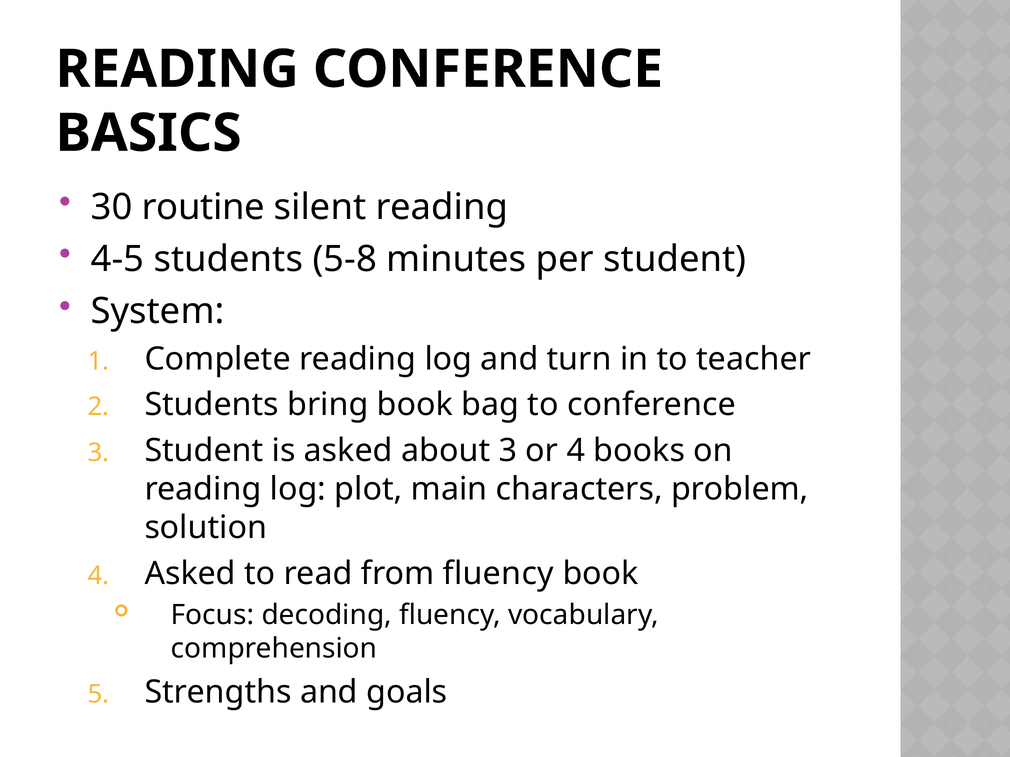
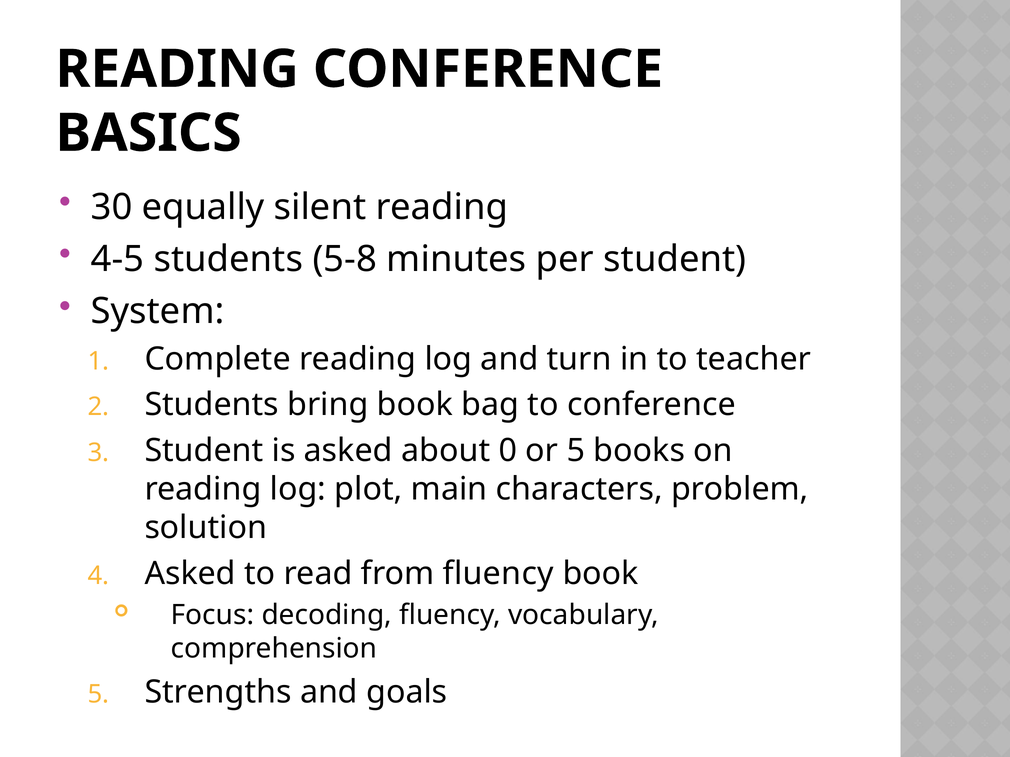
routine: routine -> equally
about 3: 3 -> 0
or 4: 4 -> 5
